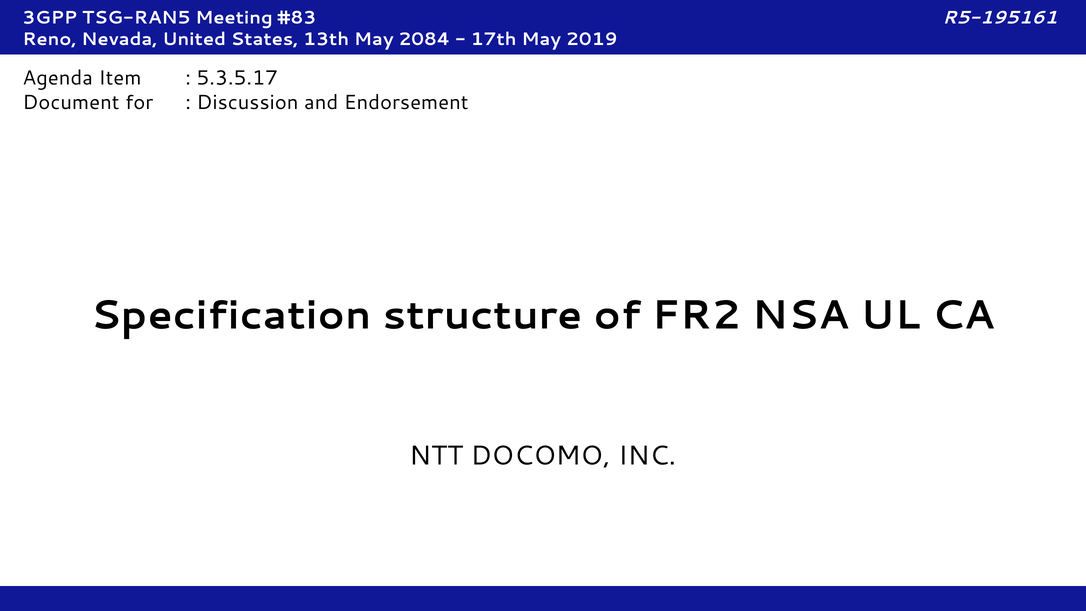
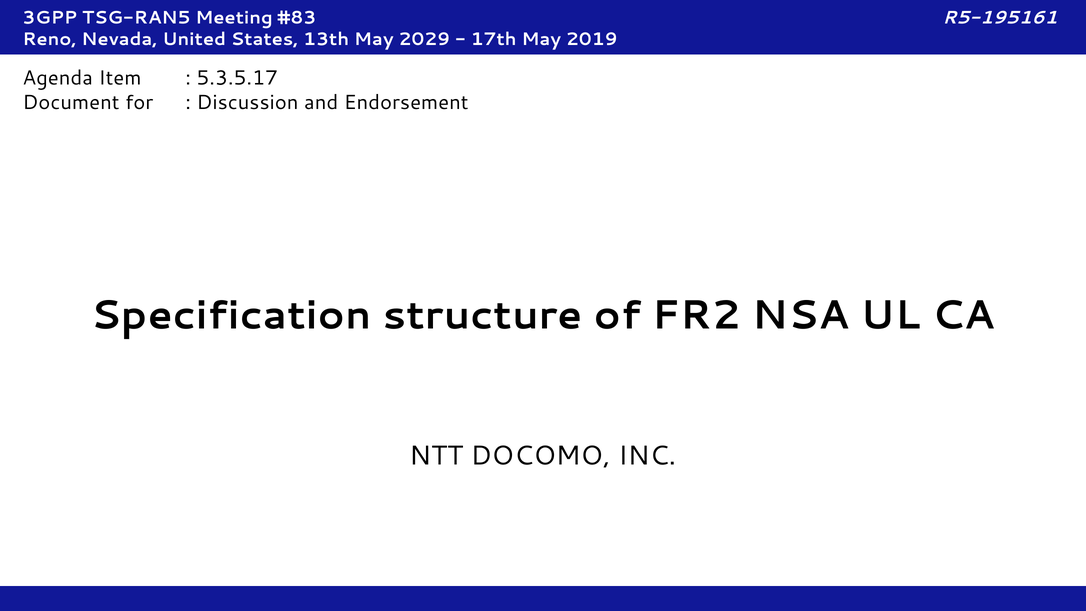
2084: 2084 -> 2029
